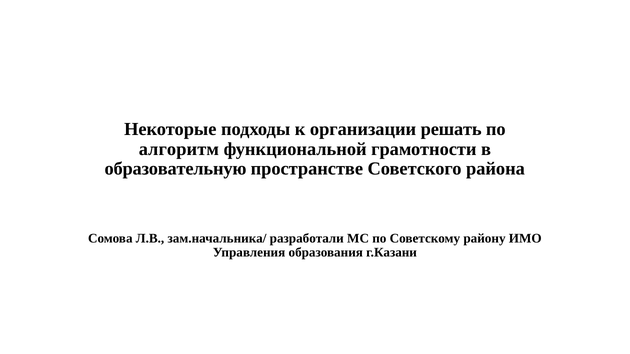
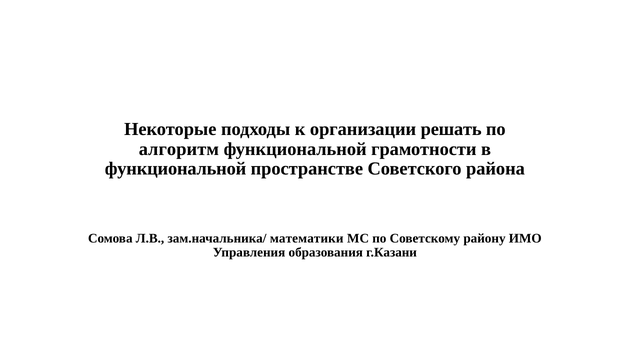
образовательную at (176, 169): образовательную -> функциональной
разработали: разработали -> математики
